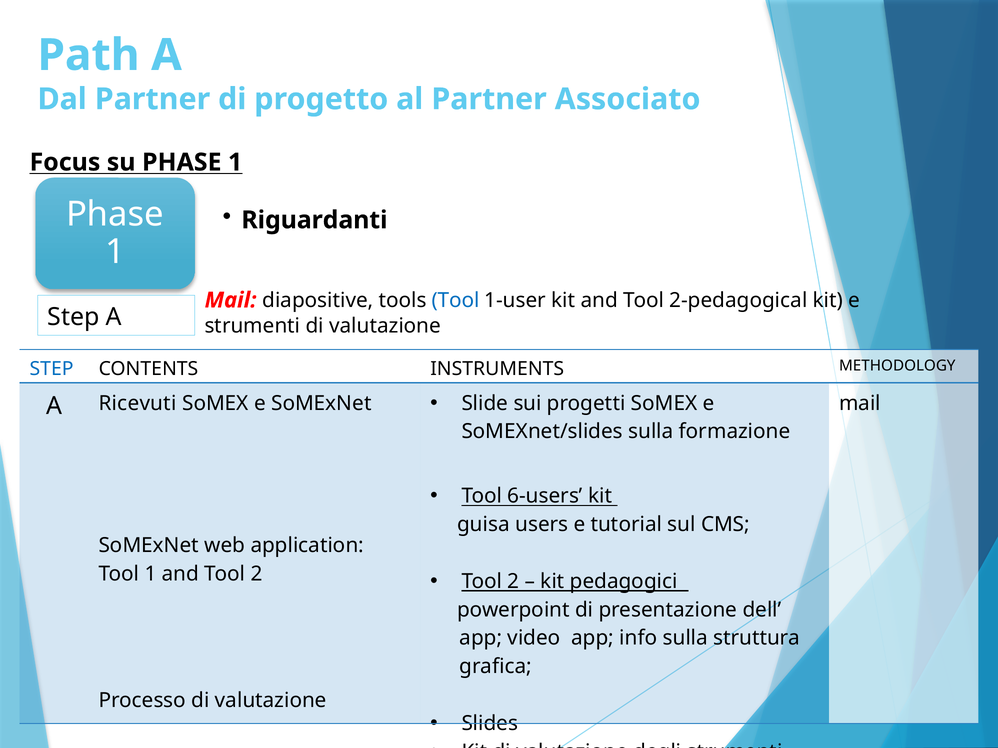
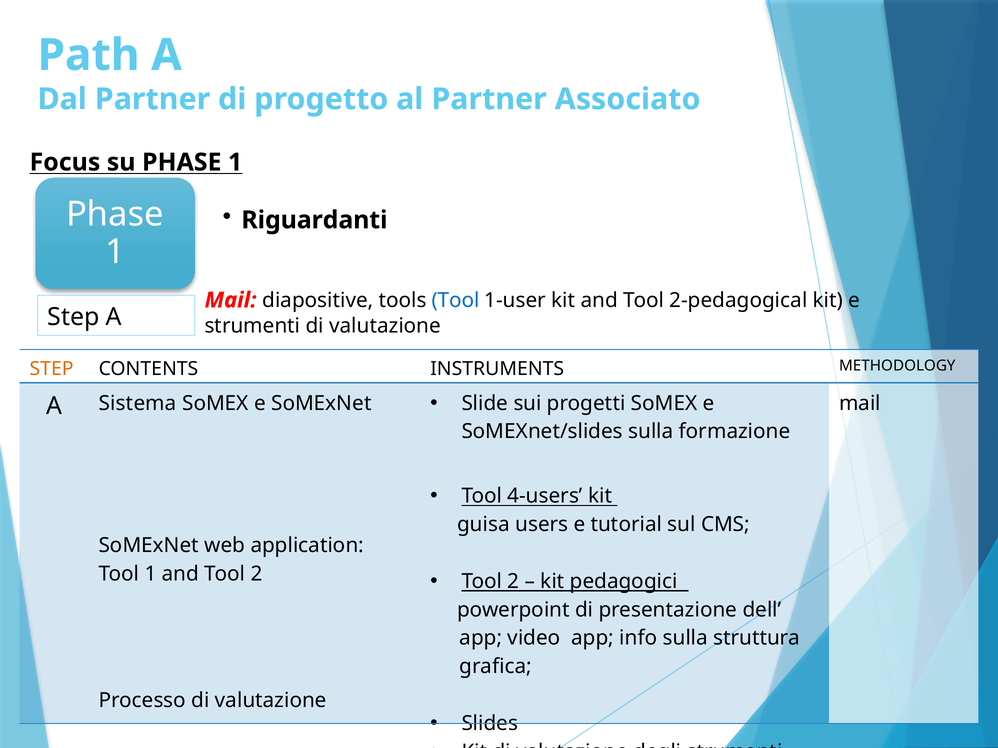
STEP at (52, 369) colour: blue -> orange
Ricevuti: Ricevuti -> Sistema
6-users: 6-users -> 4-users
